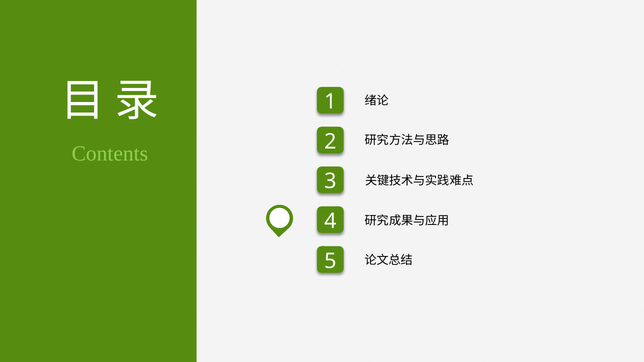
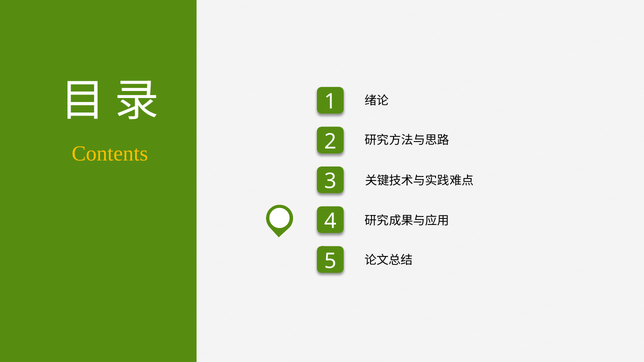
Contents colour: light green -> yellow
